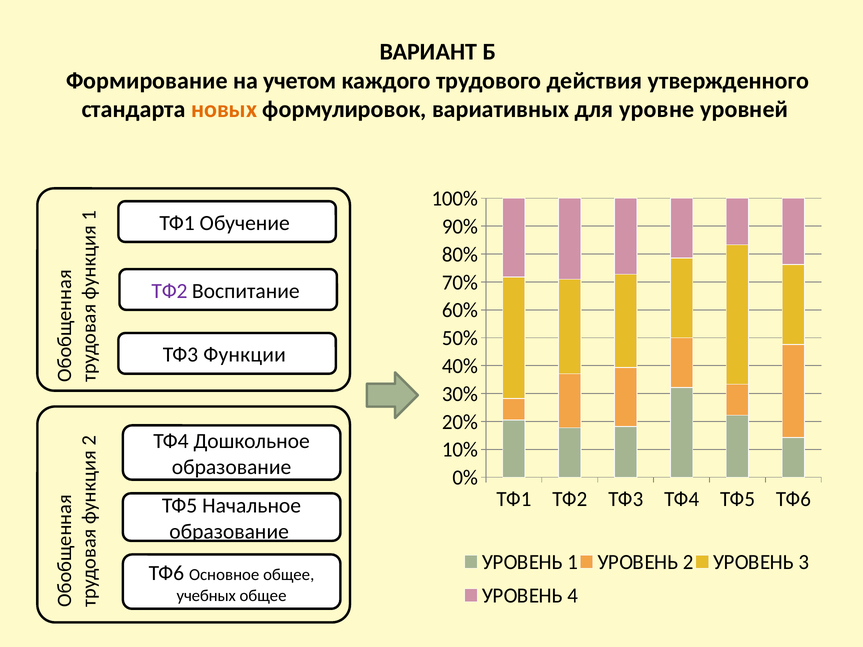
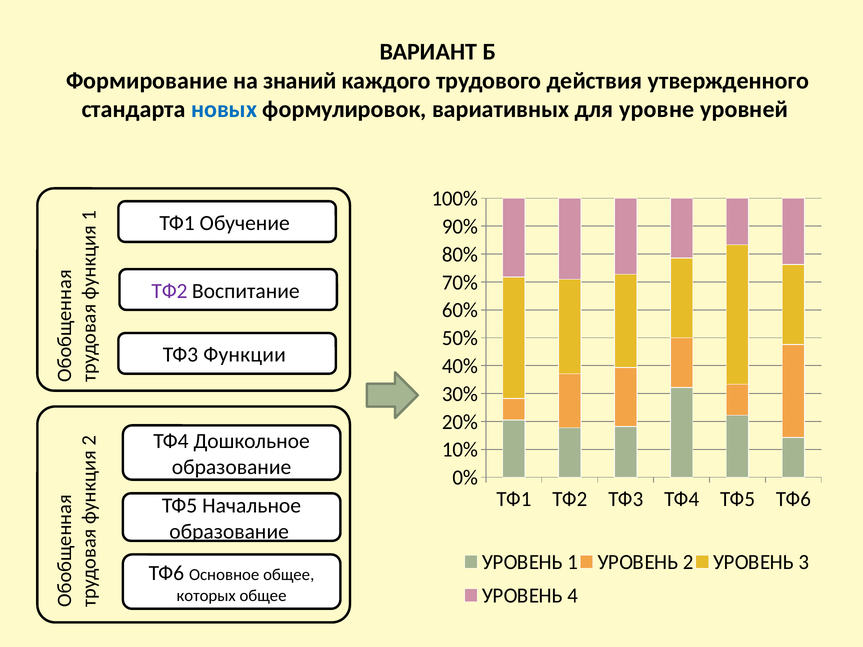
учетом: учетом -> знаний
новых colour: orange -> blue
учебных: учебных -> которых
